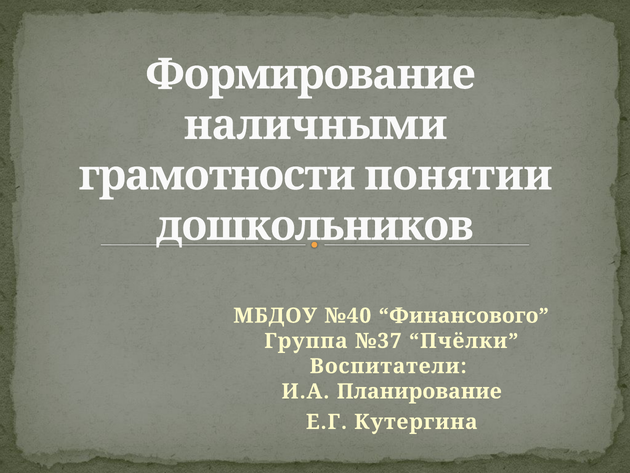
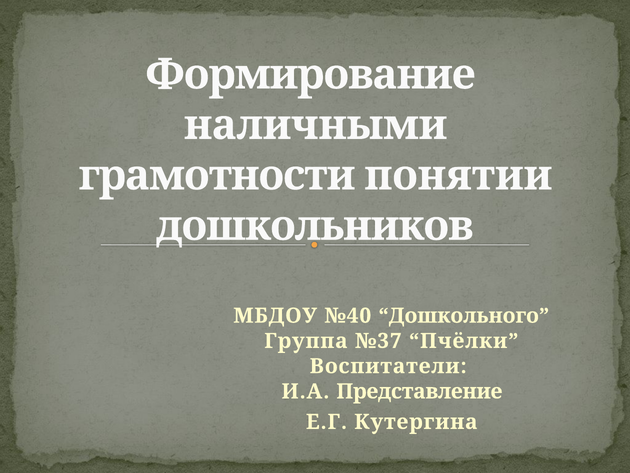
Финансового: Финансового -> Дошкольного
Планирование: Планирование -> Представление
